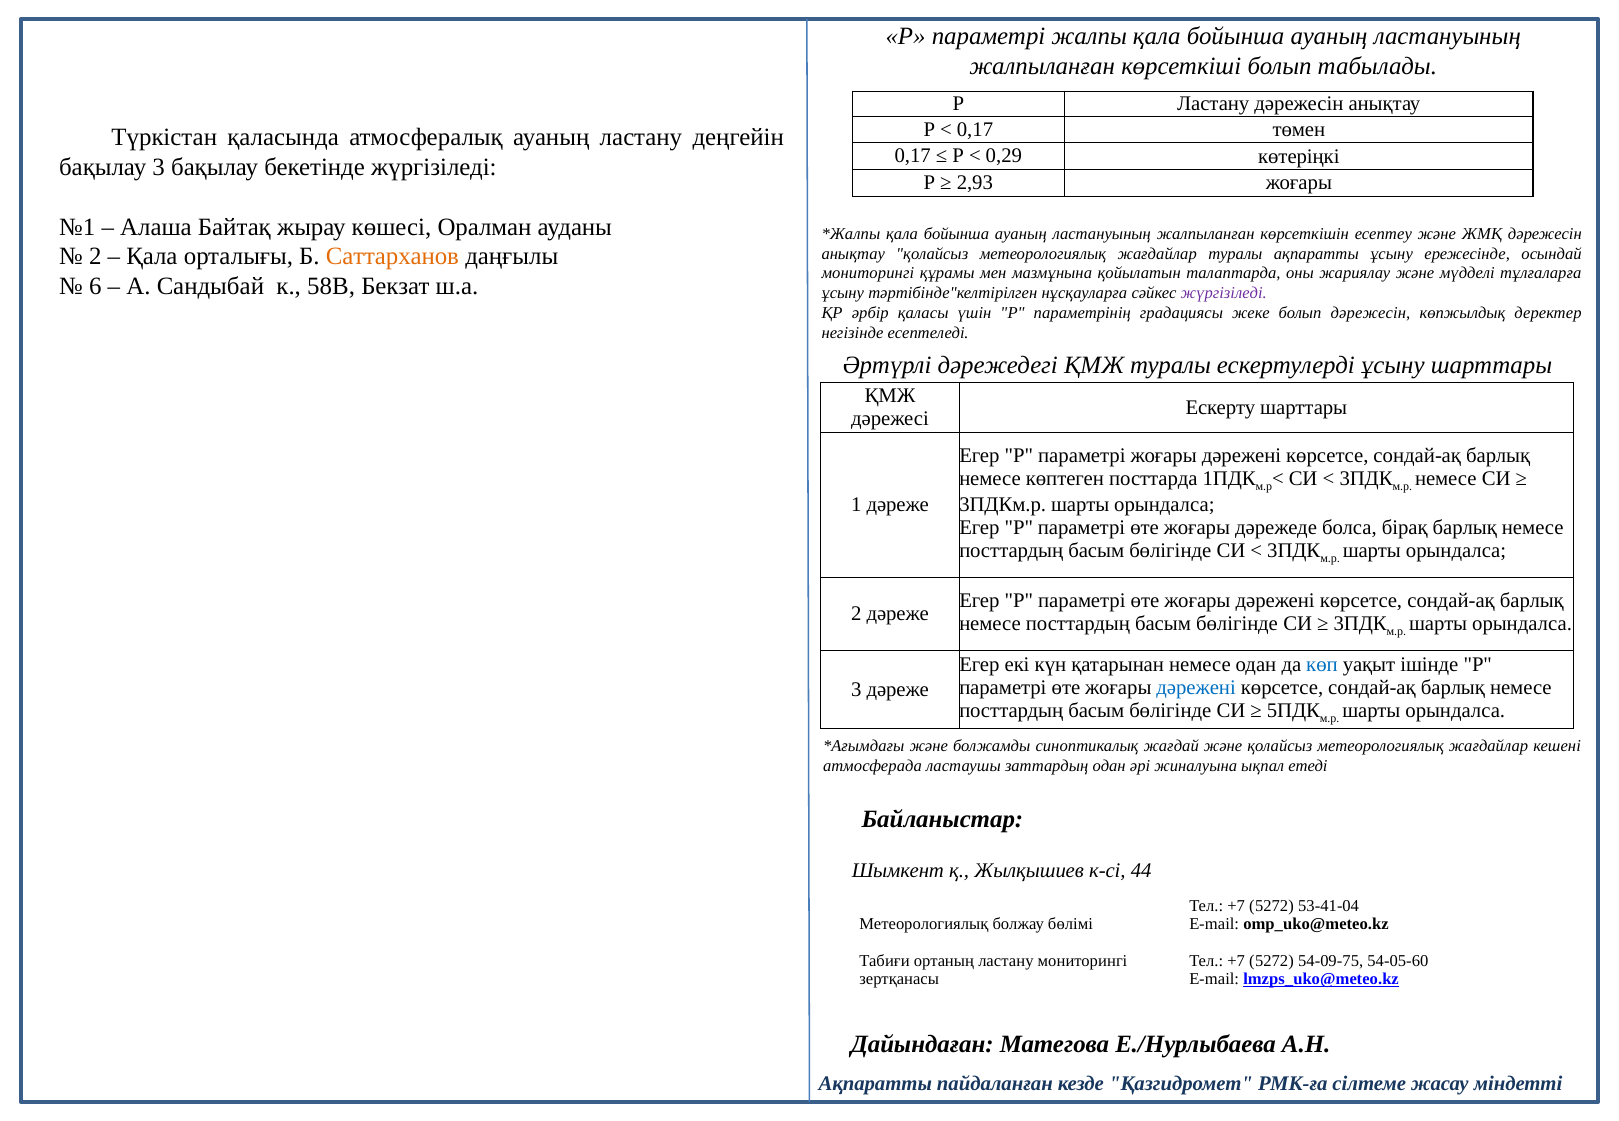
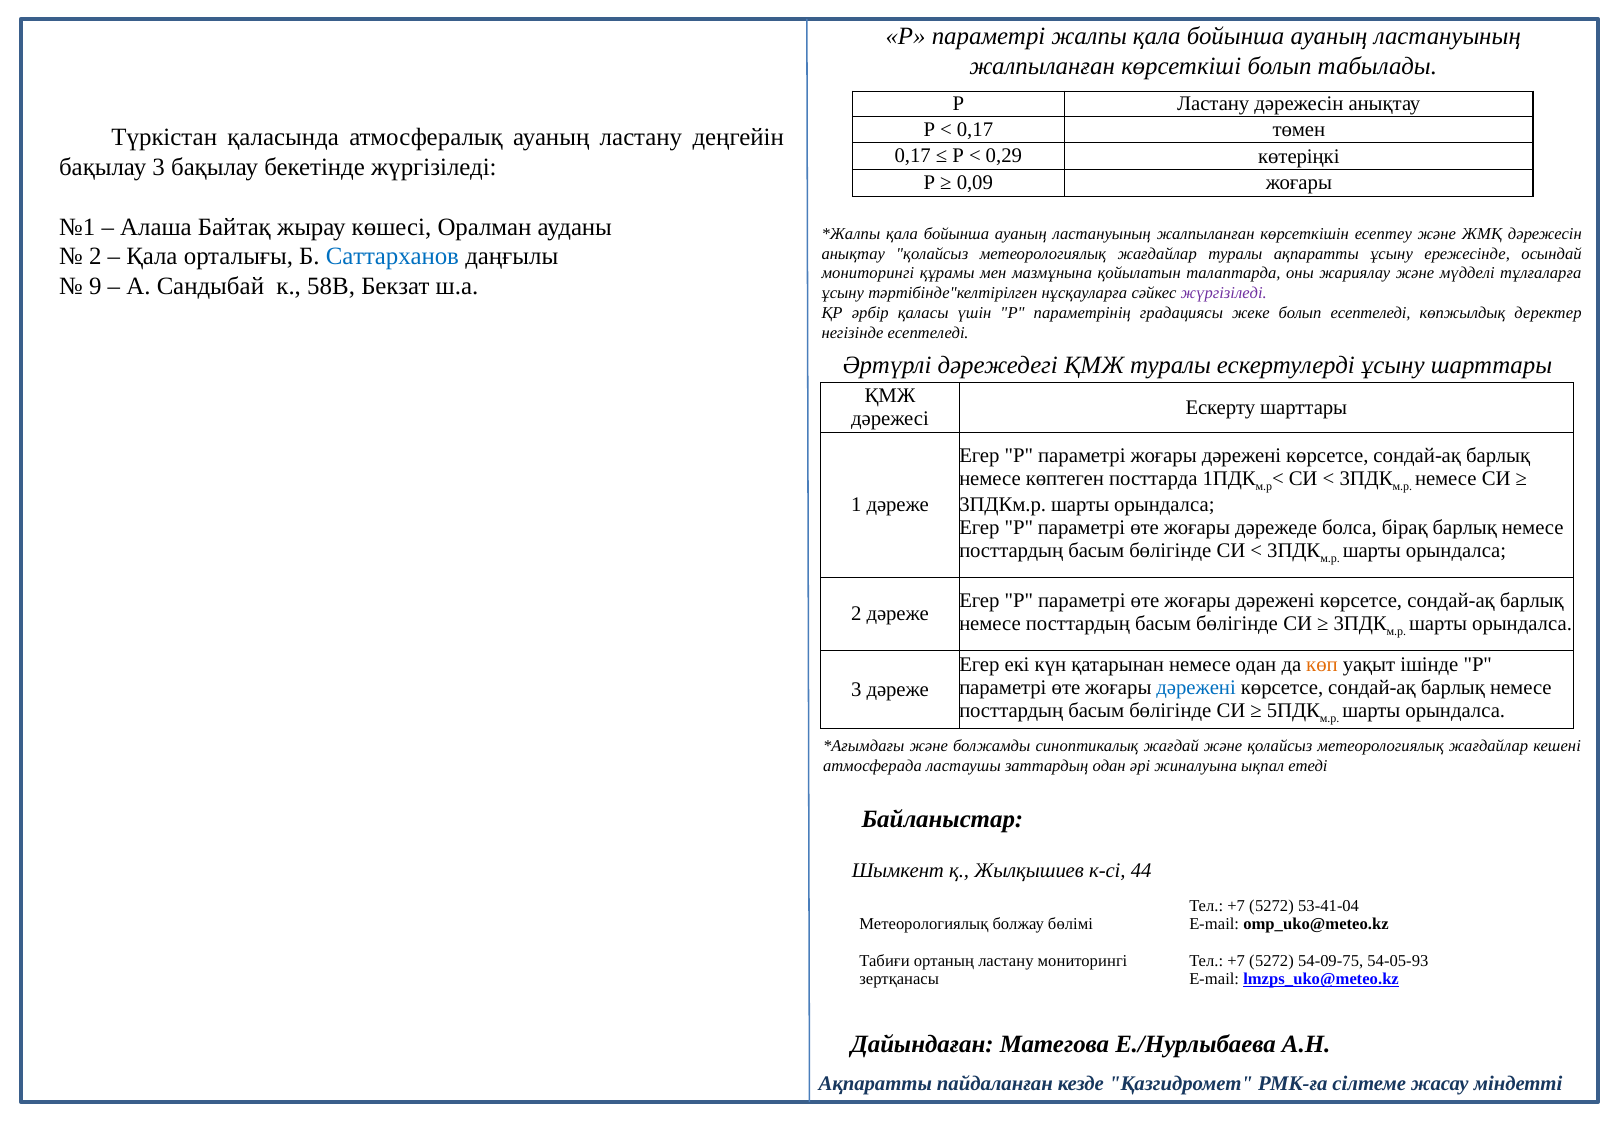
2,93: 2,93 -> 0,09
Саттарханов colour: orange -> blue
6: 6 -> 9
болып дәрежесін: дәрежесін -> есептеледі
көп colour: blue -> orange
54-05-60: 54-05-60 -> 54-05-93
